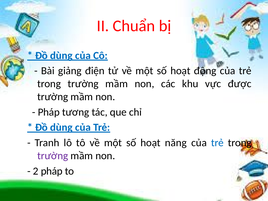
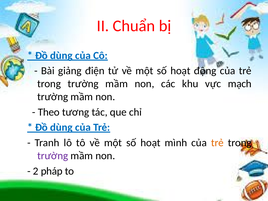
được: được -> mạch
Pháp at (49, 112): Pháp -> Theo
năng: năng -> mình
trẻ at (217, 143) colour: blue -> orange
